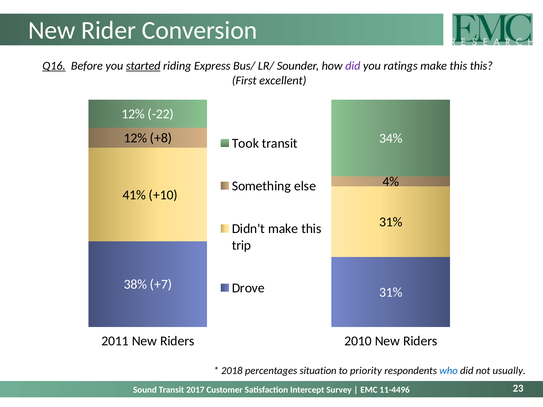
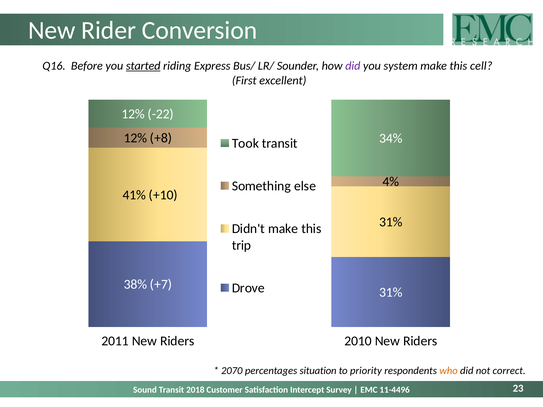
Q16 underline: present -> none
ratings: ratings -> system
this this: this -> cell
2018: 2018 -> 2070
who colour: blue -> orange
usually: usually -> correct
2017: 2017 -> 2018
